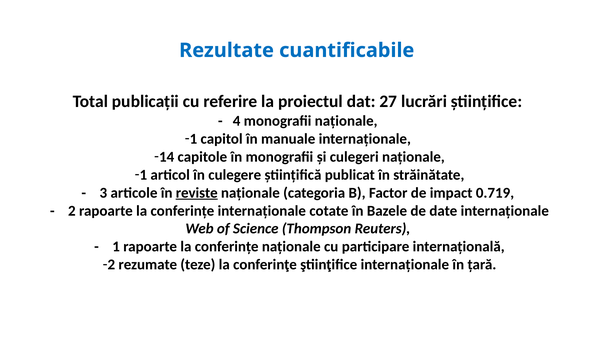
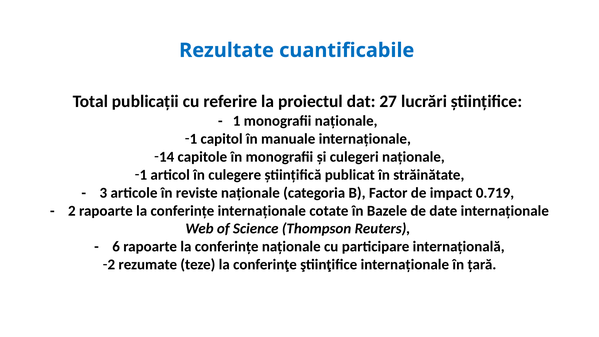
4 at (237, 121): 4 -> 1
reviste underline: present -> none
1 at (116, 247): 1 -> 6
